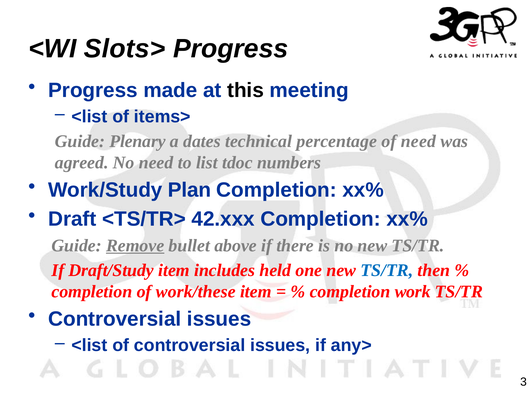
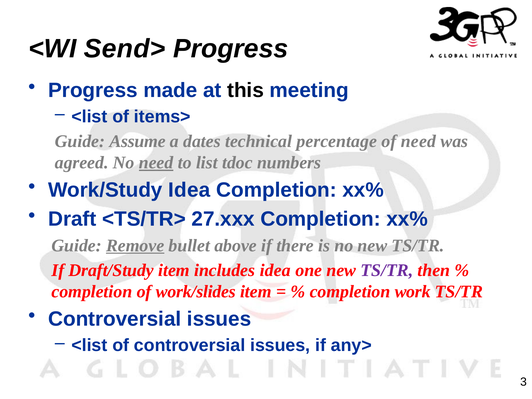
Slots>: Slots> -> Send>
Plenary: Plenary -> Assume
need at (156, 163) underline: none -> present
Work/Study Plan: Plan -> Idea
42.xxx: 42.xxx -> 27.xxx
includes held: held -> idea
TS/TR at (387, 270) colour: blue -> purple
work/these: work/these -> work/slides
